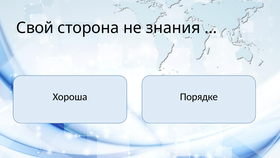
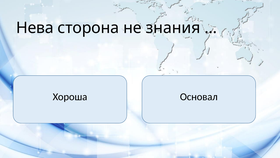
Свой: Свой -> Нева
Порядке: Порядке -> Основал
